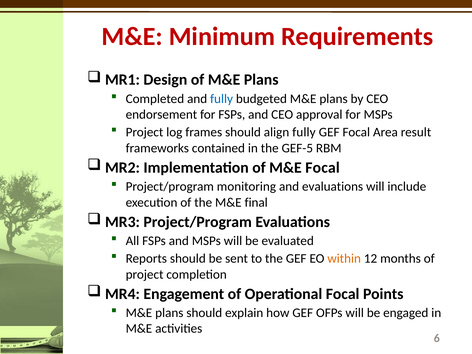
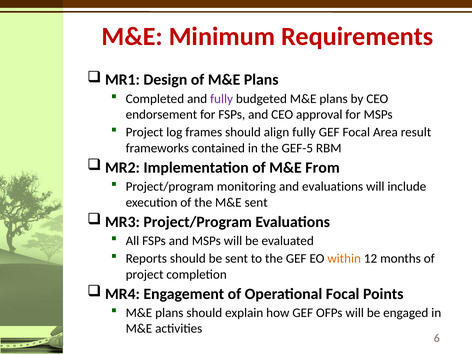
fully at (222, 99) colour: blue -> purple
M&E Focal: Focal -> From
M&E final: final -> sent
